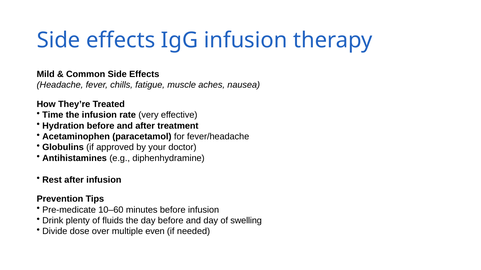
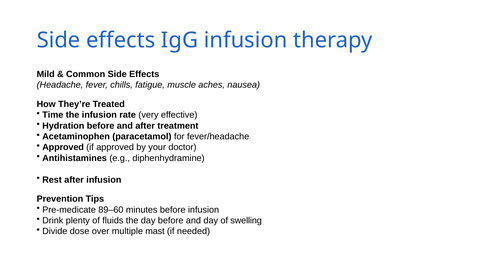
Globulins at (63, 148): Globulins -> Approved
10–60: 10–60 -> 89–60
even: even -> mast
